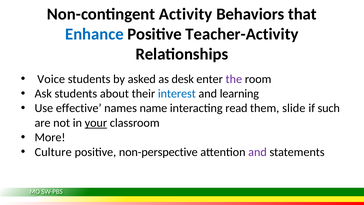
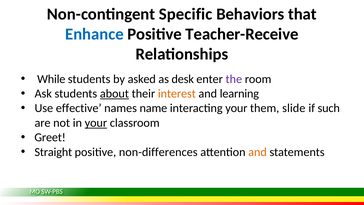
Activity: Activity -> Specific
Teacher-Activity: Teacher-Activity -> Teacher-Receive
Voice: Voice -> While
about underline: none -> present
interest colour: blue -> orange
interacting read: read -> your
More: More -> Greet
Culture: Culture -> Straight
non-perspective: non-perspective -> non-differences
and at (257, 152) colour: purple -> orange
